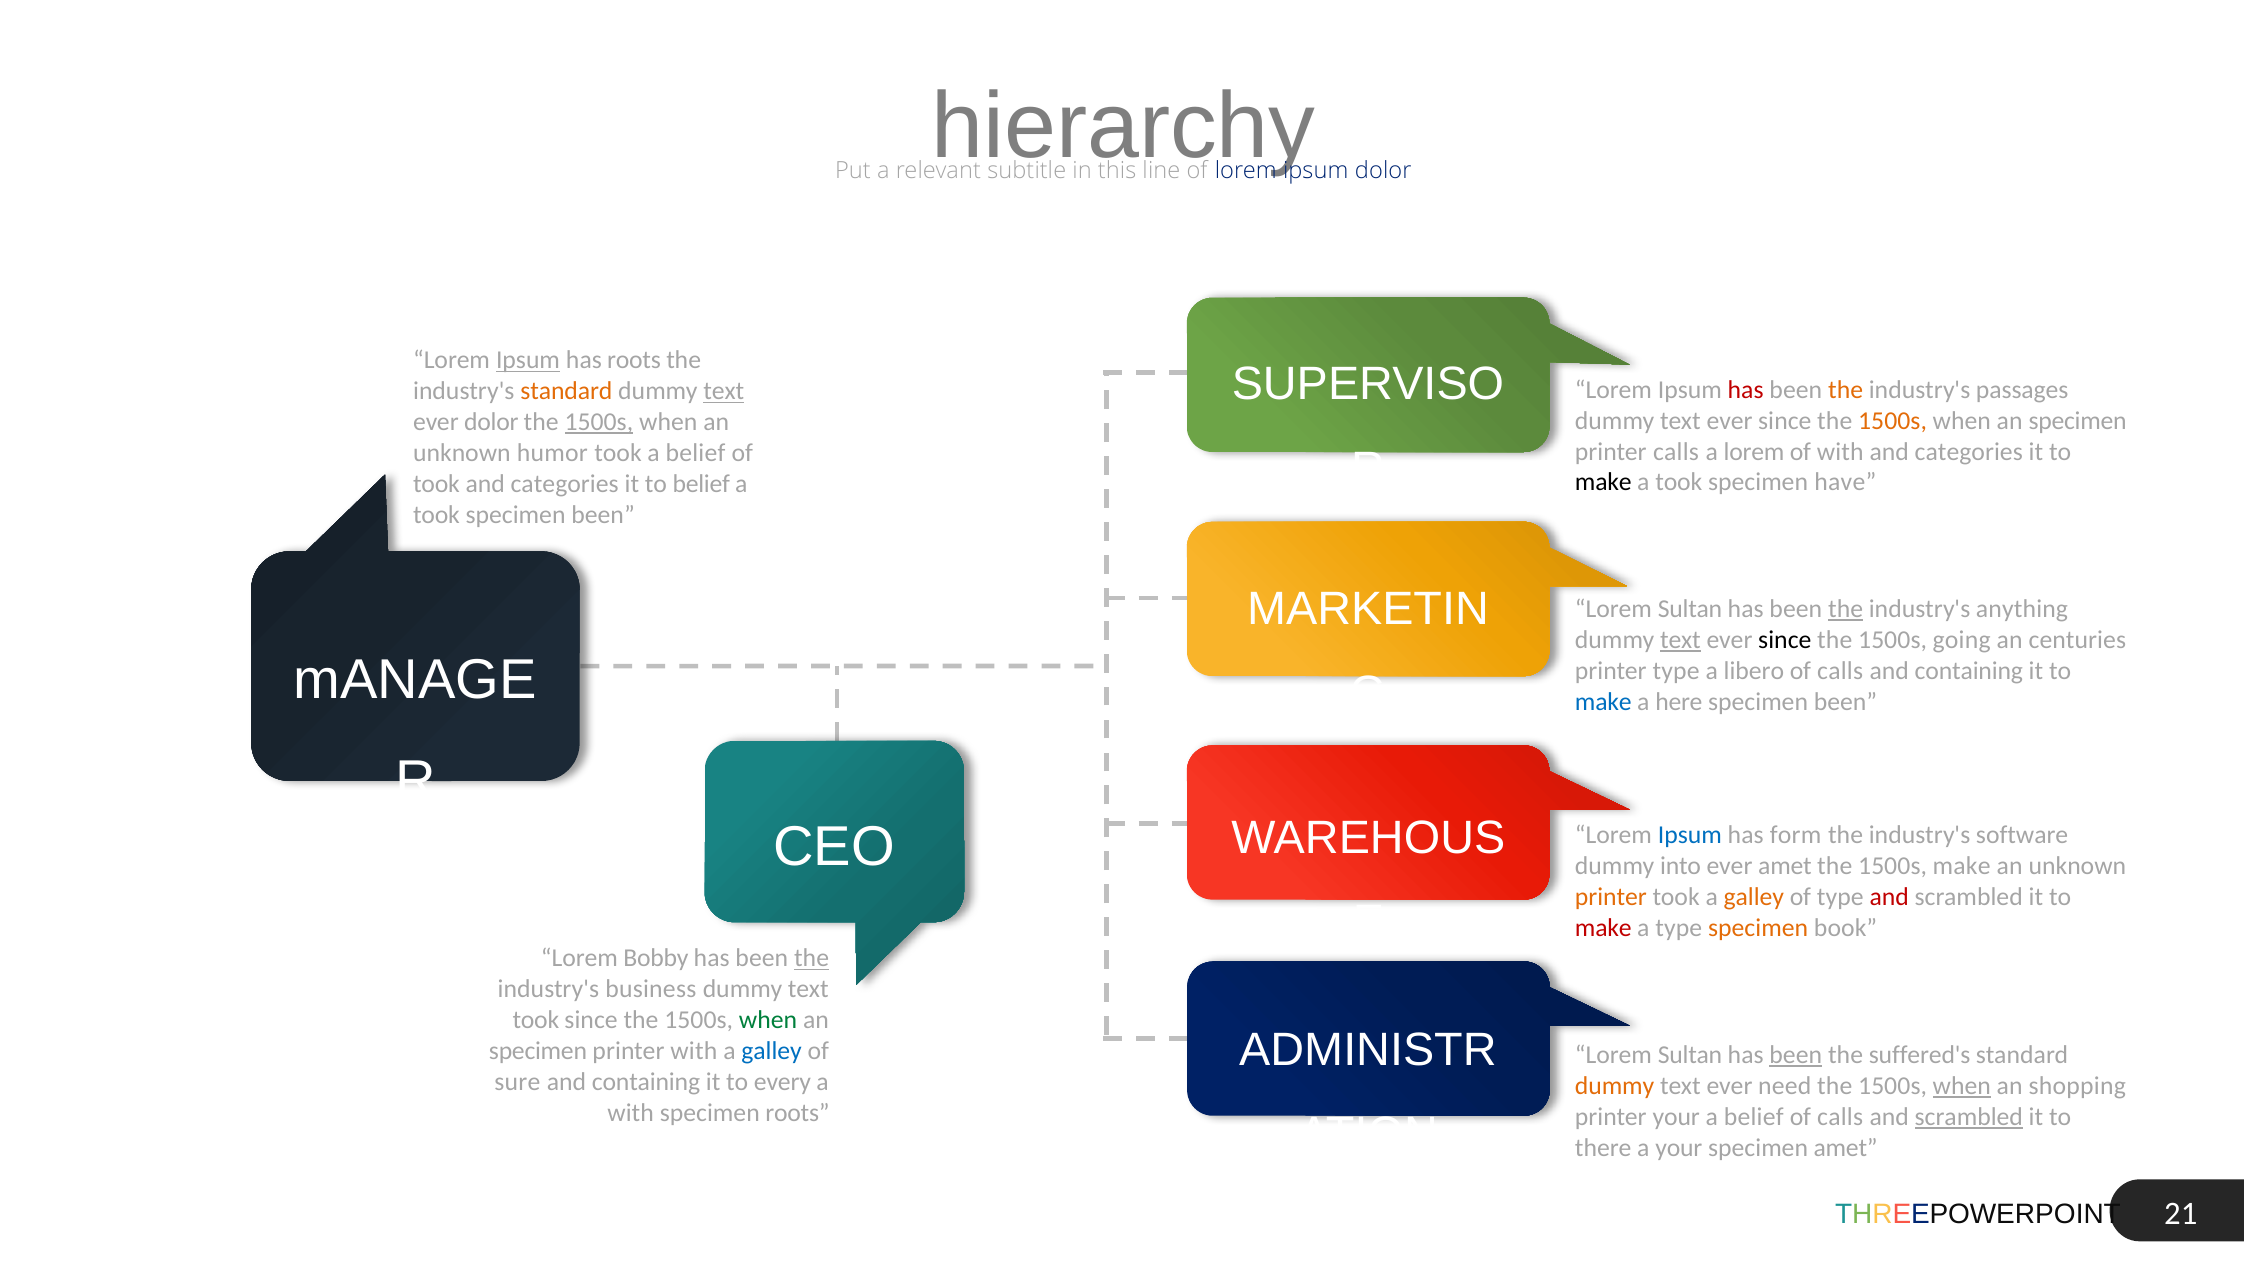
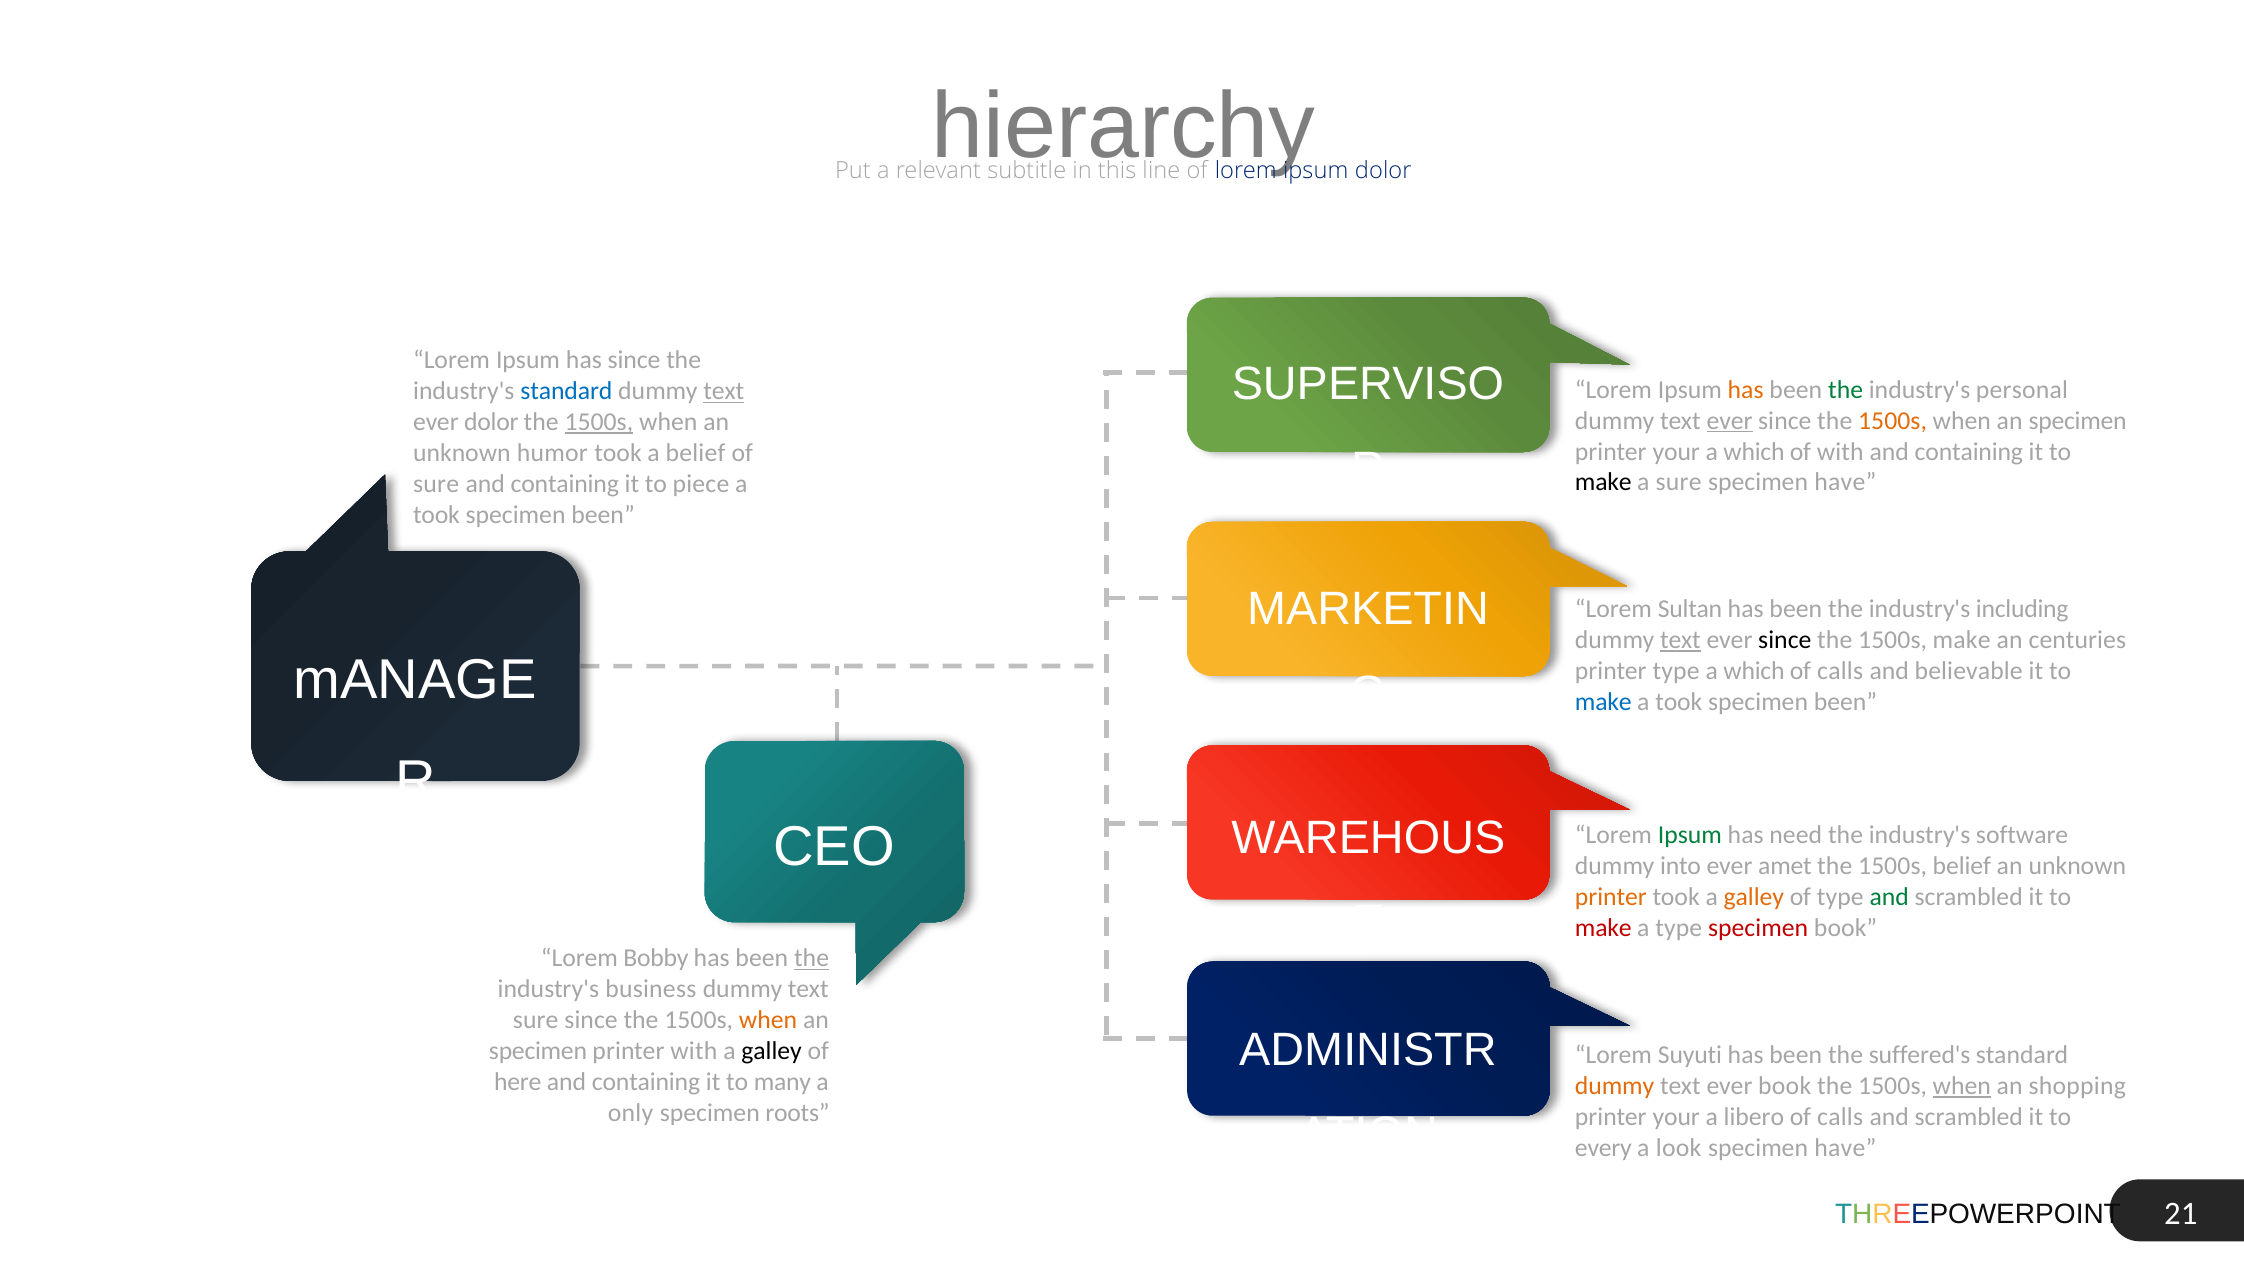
Ipsum at (528, 361) underline: present -> none
has roots: roots -> since
has at (1746, 390) colour: red -> orange
the at (1846, 390) colour: orange -> green
passages: passages -> personal
standard at (566, 391) colour: orange -> blue
ever at (1730, 421) underline: none -> present
calls at (1676, 452): calls -> your
lorem at (1754, 452): lorem -> which
categories at (1969, 452): categories -> containing
took at (1679, 482): took -> sure
took at (436, 484): took -> sure
categories at (565, 484): categories -> containing
to belief: belief -> piece
the at (1846, 609) underline: present -> none
anything: anything -> including
1500s going: going -> make
libero at (1754, 671): libero -> which
containing at (1969, 671): containing -> believable
here at (1679, 702): here -> took
Ipsum at (1690, 836) colour: blue -> green
form: form -> need
1500s make: make -> belief
and at (1889, 897) colour: red -> green
specimen at (1758, 928) colour: orange -> red
took at (536, 1020): took -> sure
when at (768, 1020) colour: green -> orange
galley at (772, 1051) colour: blue -> black
Sultan at (1690, 1055): Sultan -> Suyuti
been at (1796, 1055) underline: present -> none
sure: sure -> here
every: every -> many
ever need: need -> book
with at (631, 1113): with -> only
belief at (1754, 1117): belief -> libero
scrambled at (1969, 1117) underline: present -> none
there: there -> every
a your: your -> look
amet at (1846, 1148): amet -> have
